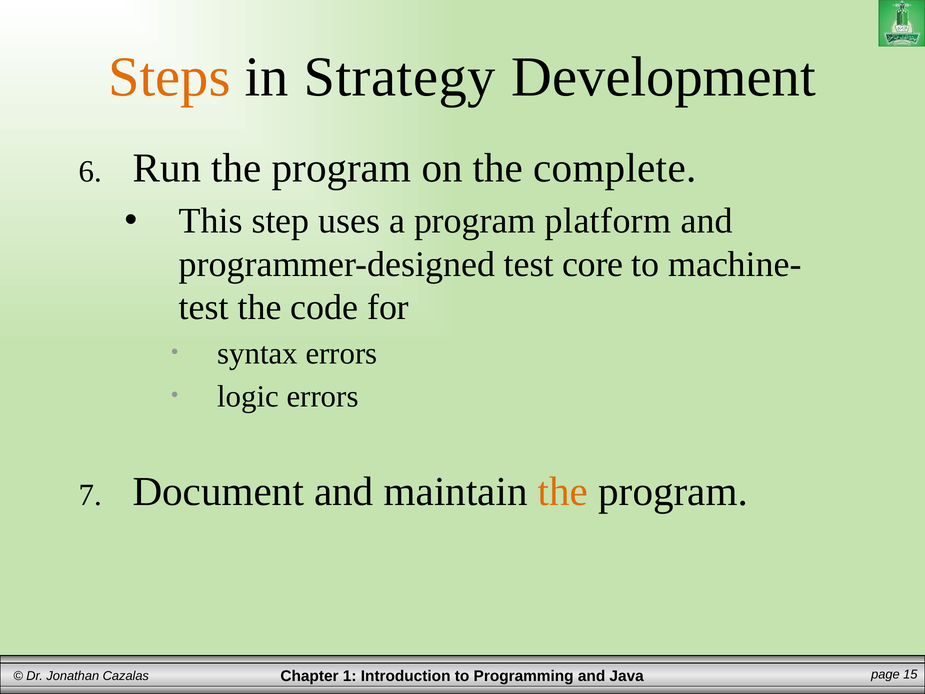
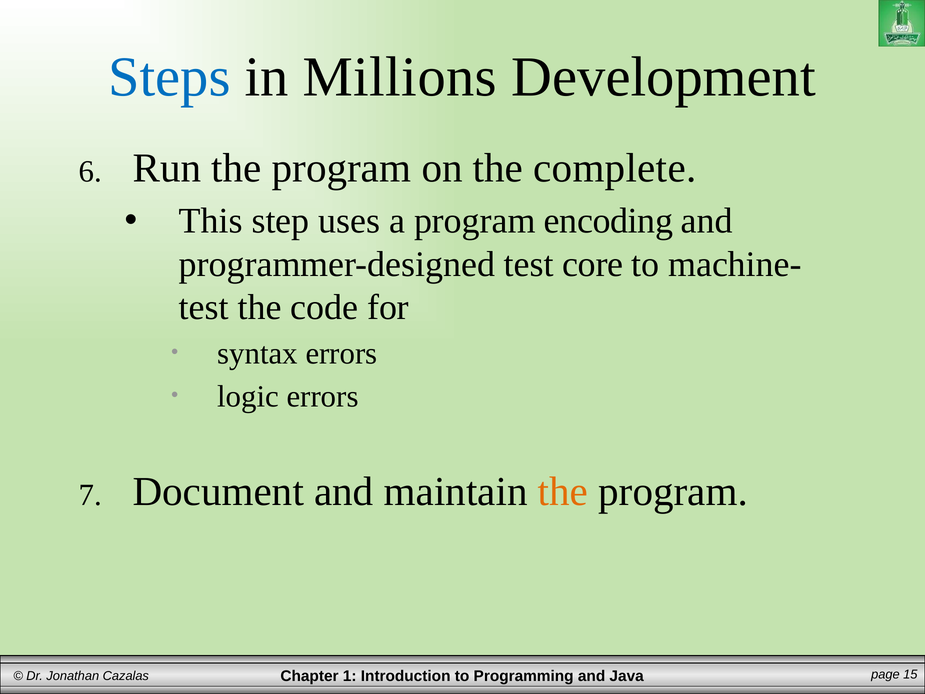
Steps colour: orange -> blue
Strategy: Strategy -> Millions
platform: platform -> encoding
